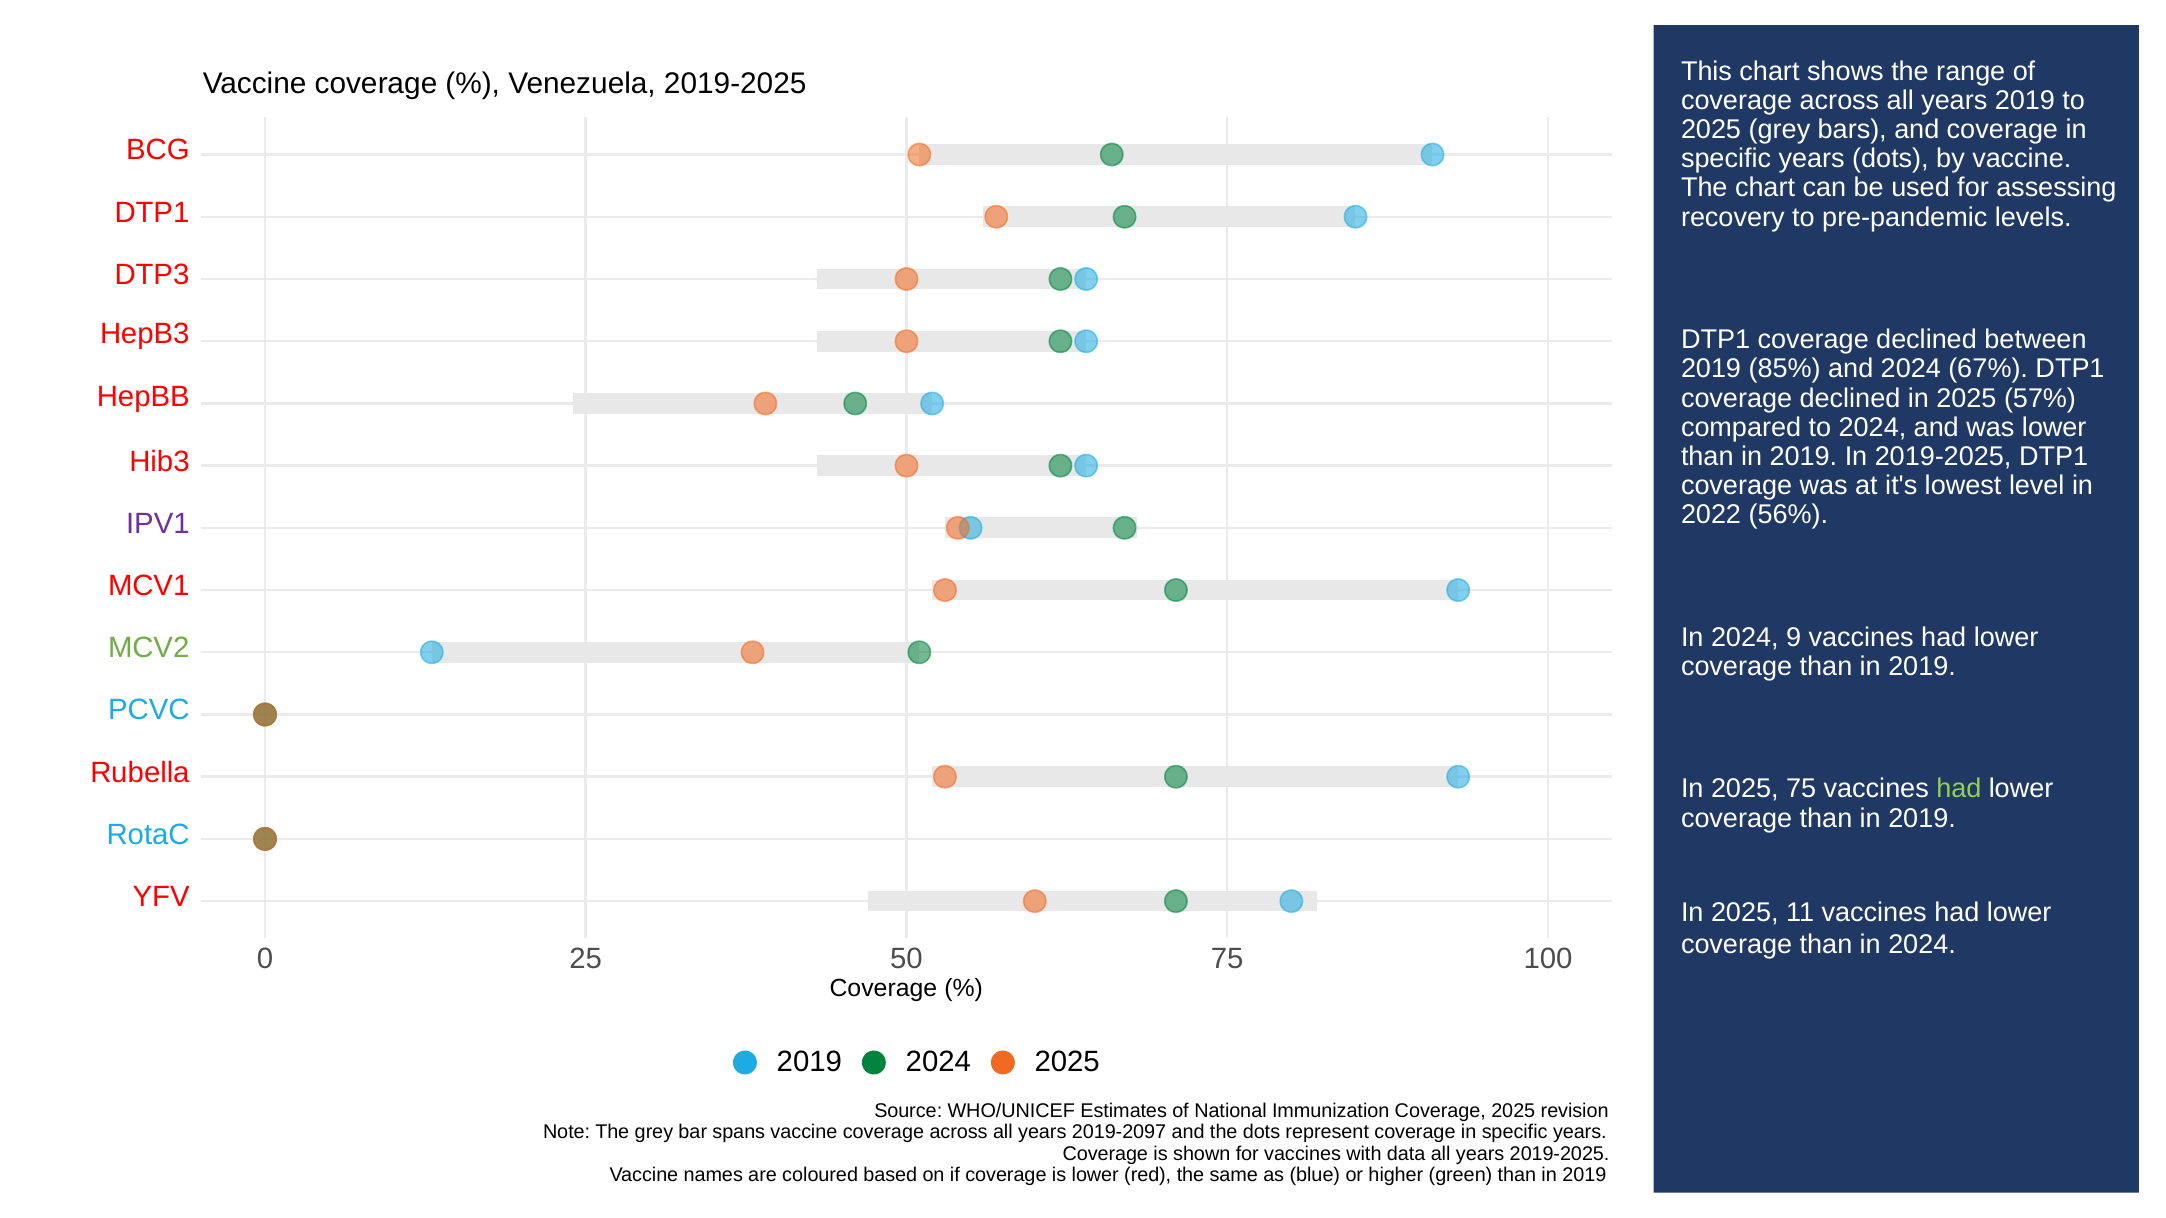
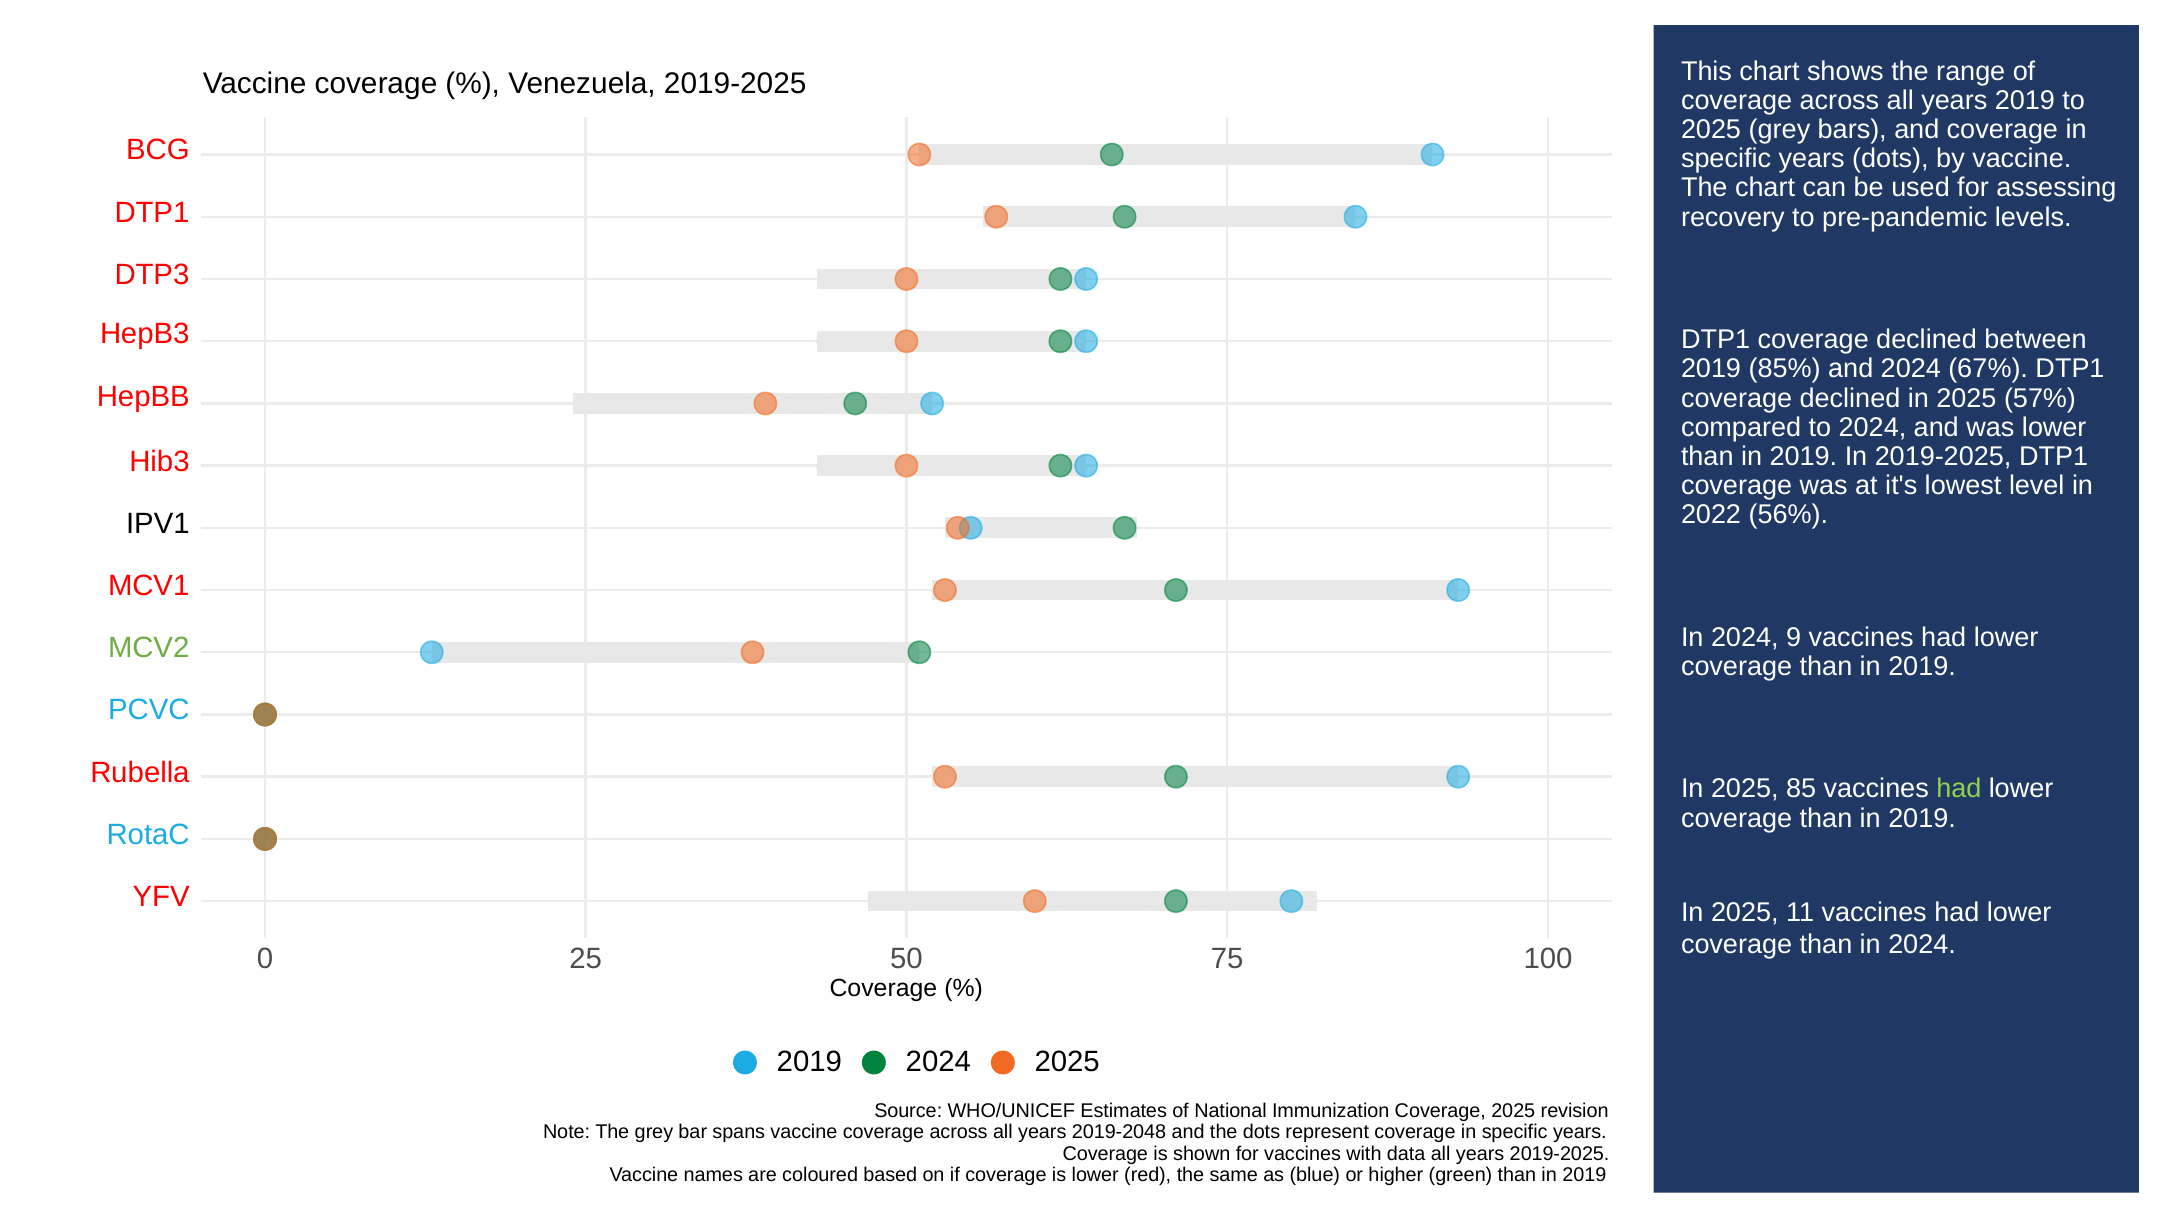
IPV1 colour: purple -> black
2025 75: 75 -> 85
2019-2097: 2019-2097 -> 2019-2048
